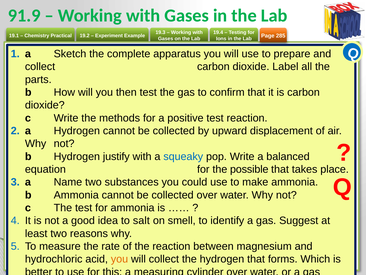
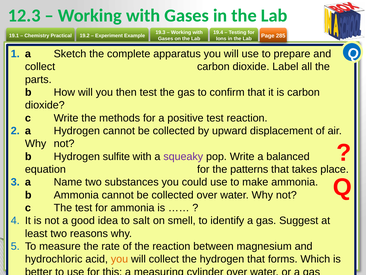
91.9: 91.9 -> 12.3
justify: justify -> sulfite
squeaky colour: blue -> purple
possible: possible -> patterns
